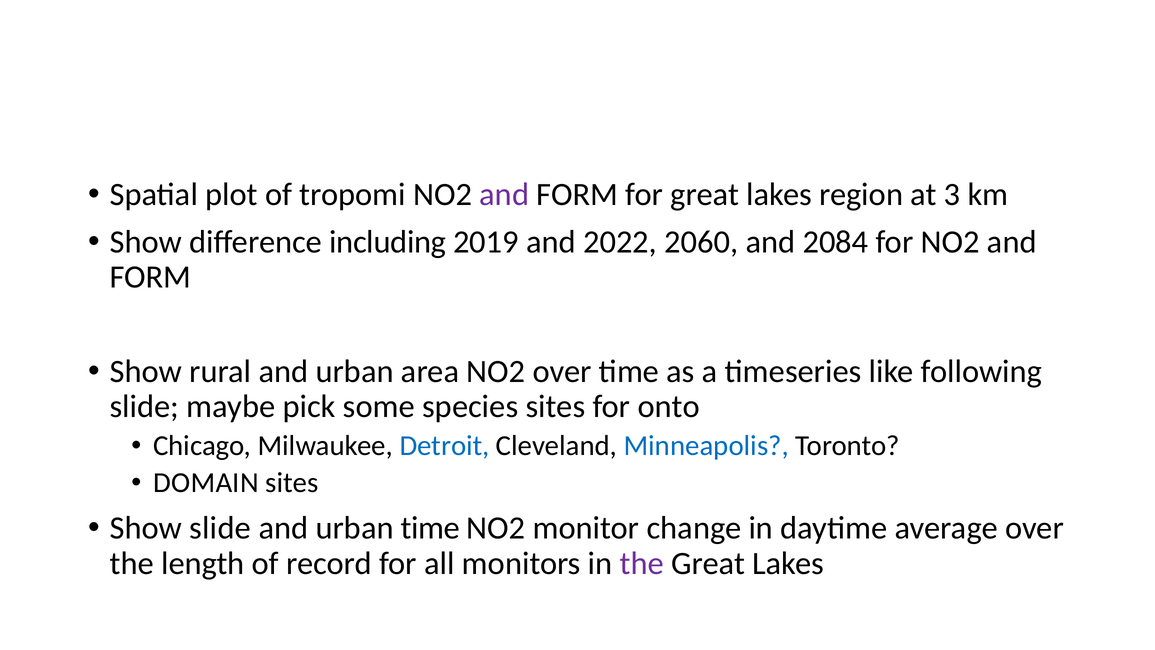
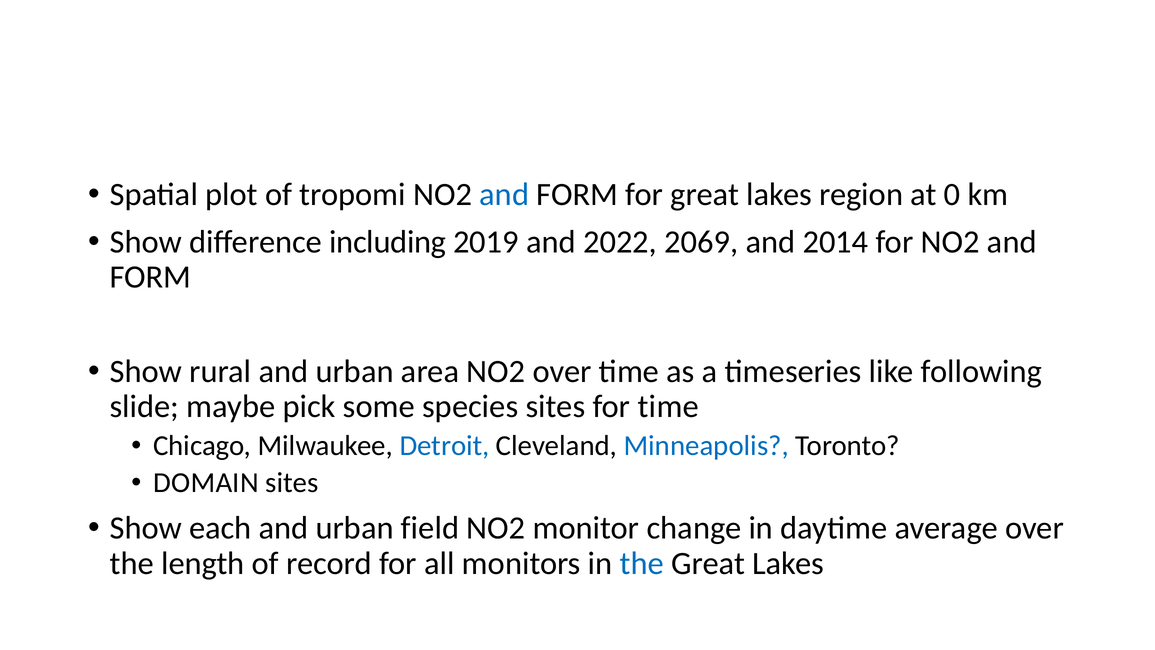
and at (504, 195) colour: purple -> blue
3: 3 -> 0
2060: 2060 -> 2069
2084: 2084 -> 2014
for onto: onto -> time
Show slide: slide -> each
urban time: time -> field
the at (642, 563) colour: purple -> blue
